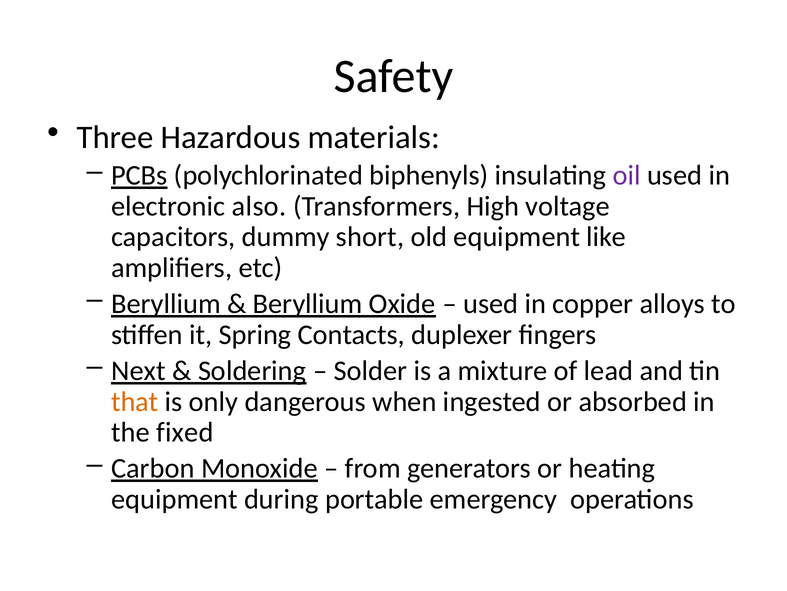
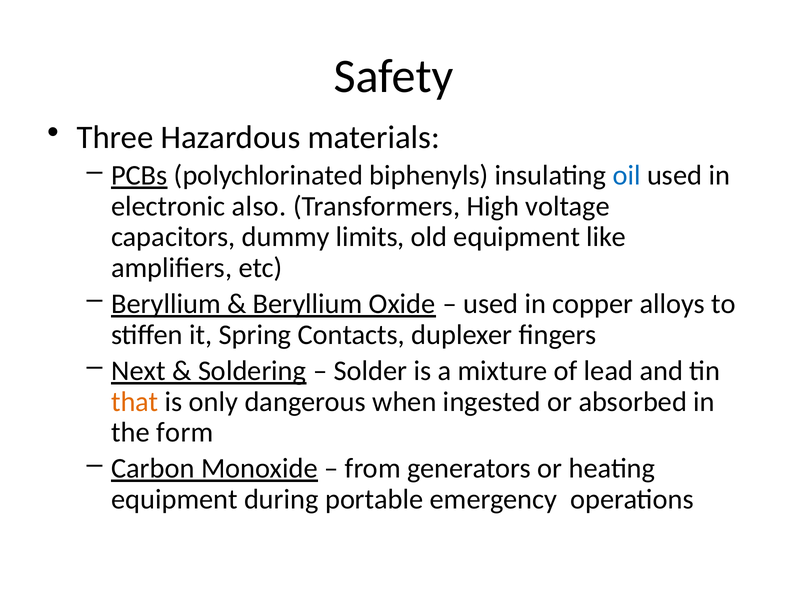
oil colour: purple -> blue
short: short -> limits
fixed: fixed -> form
